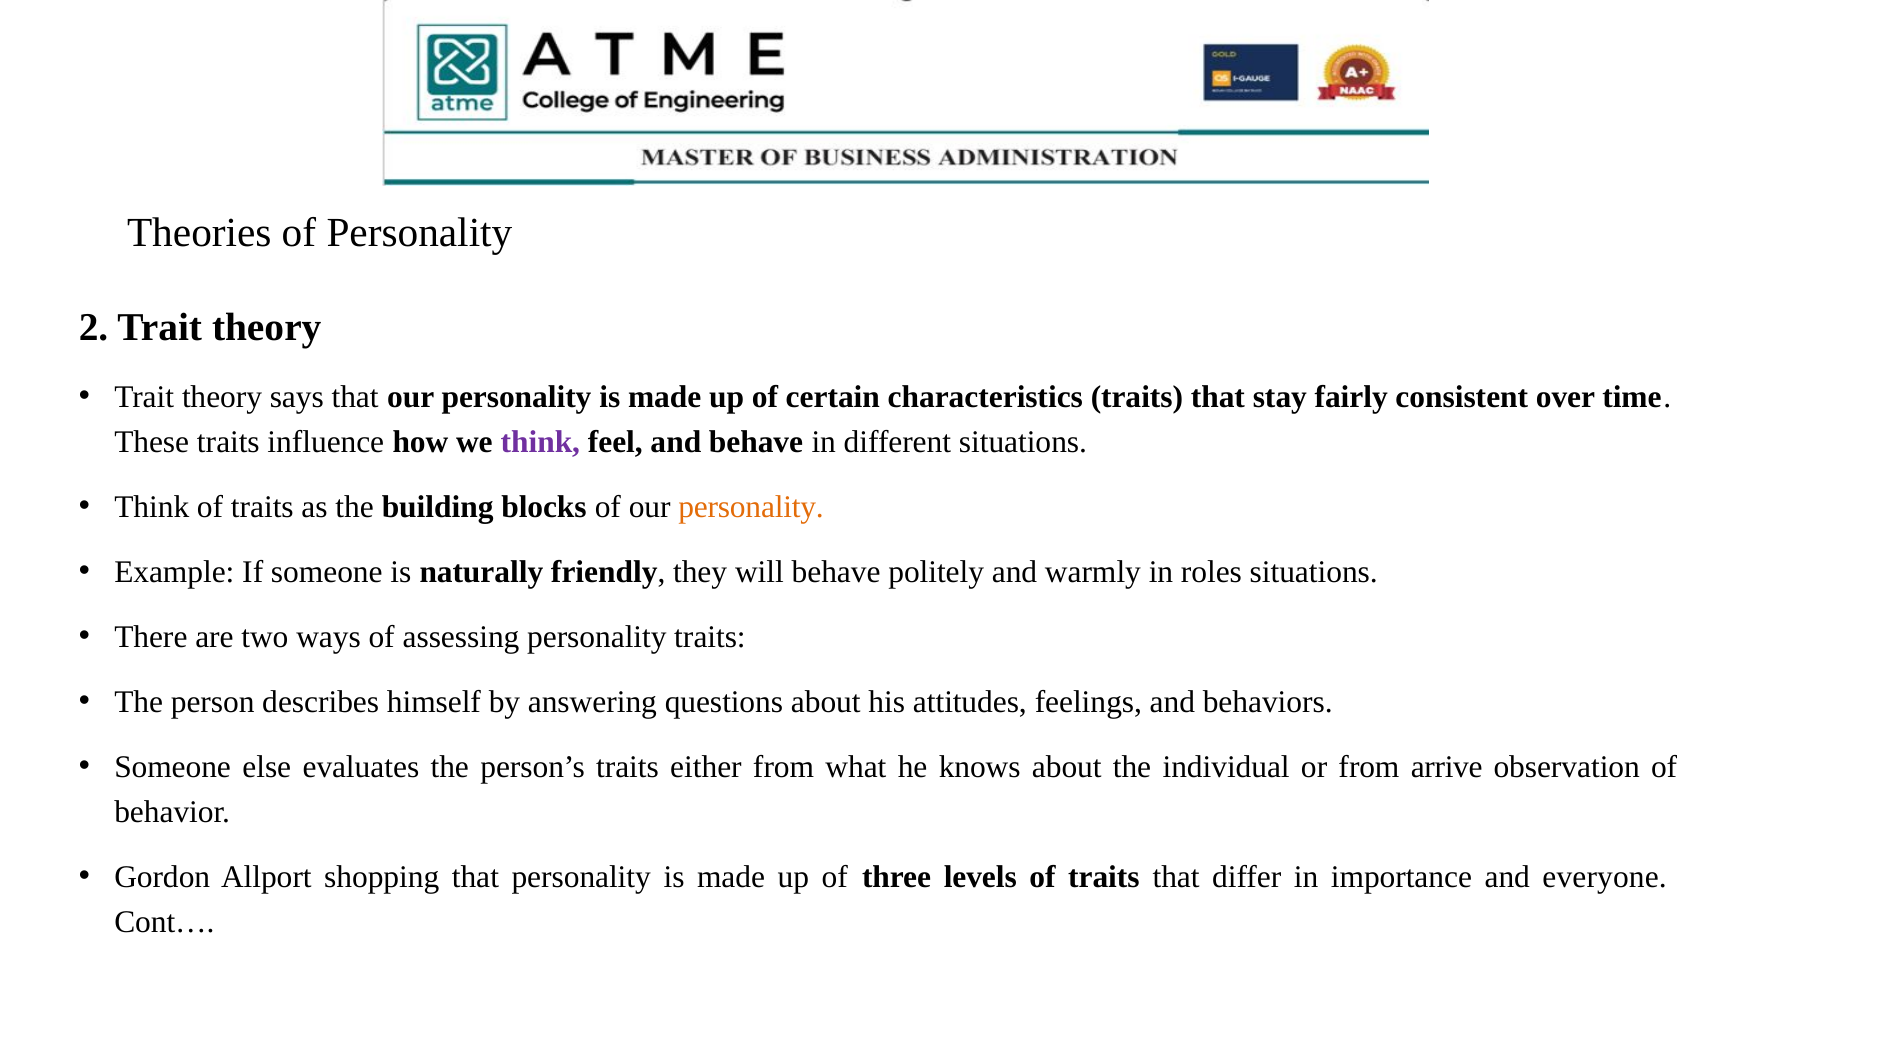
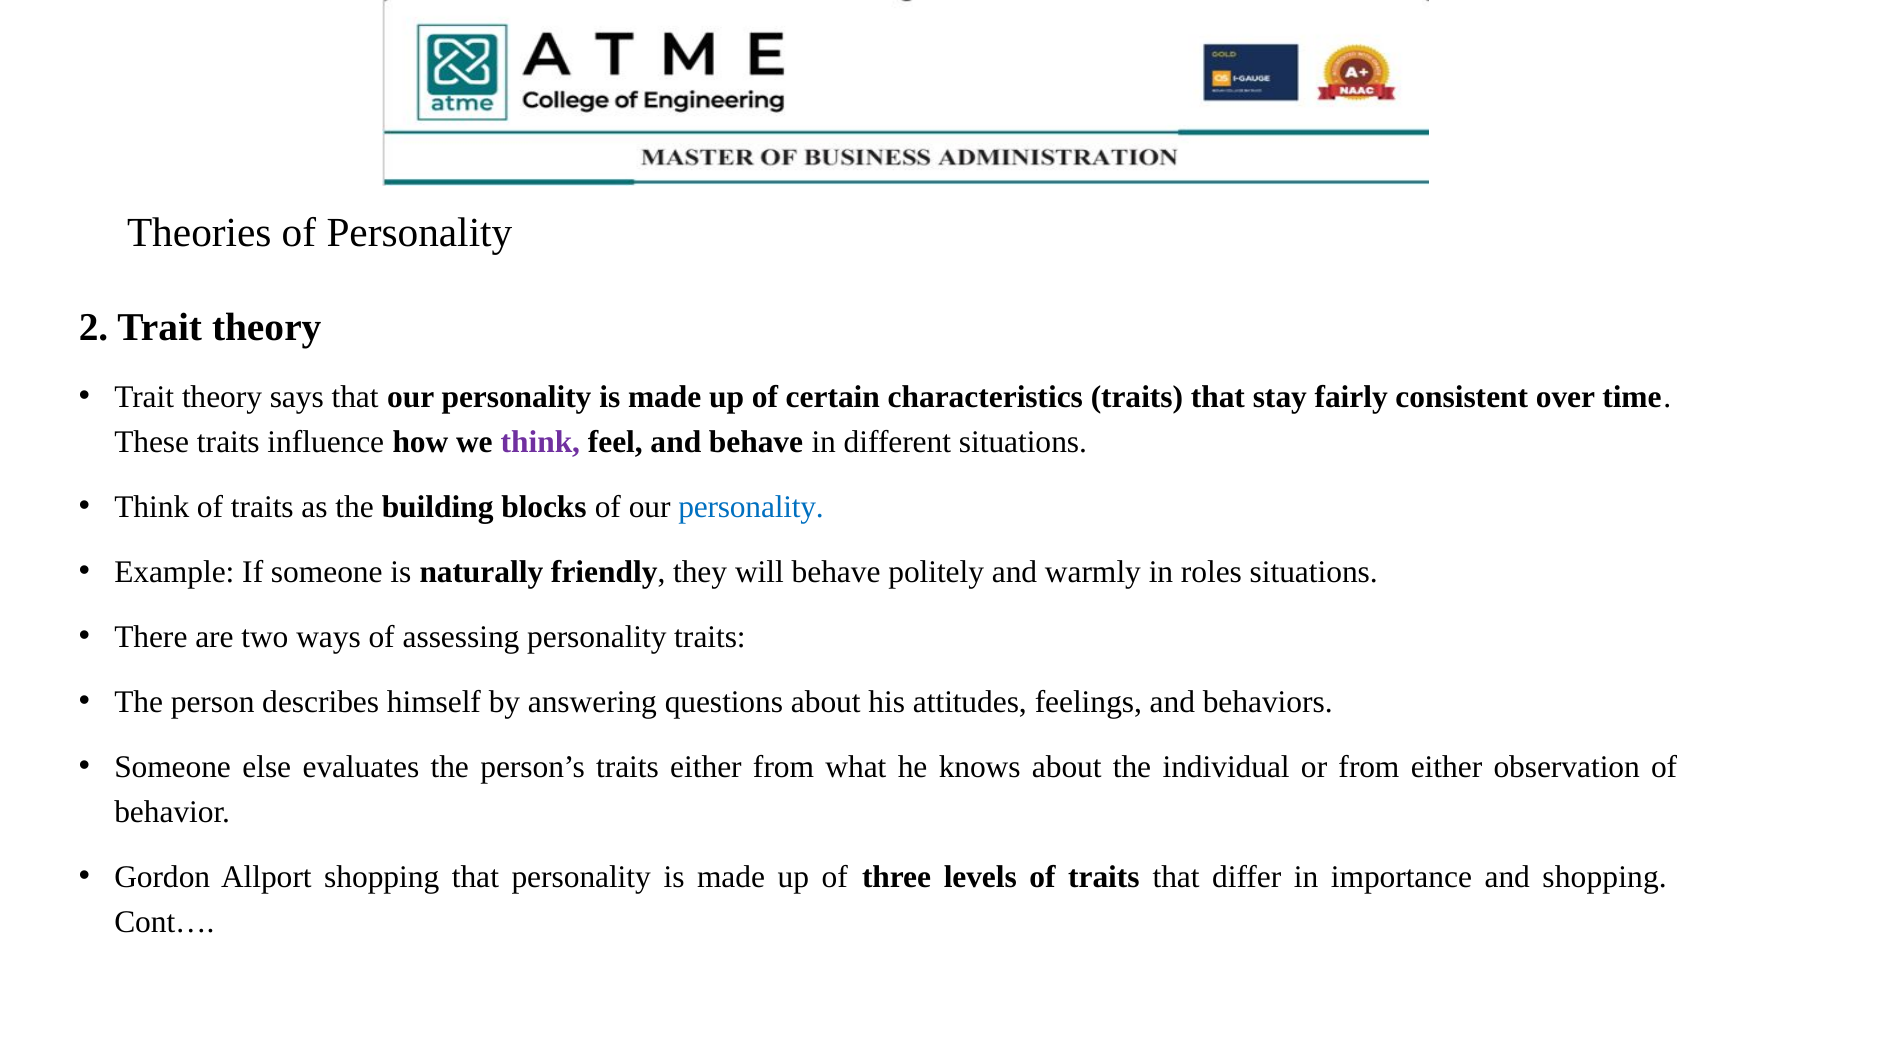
personality at (751, 507) colour: orange -> blue
from arrive: arrive -> either
and everyone: everyone -> shopping
